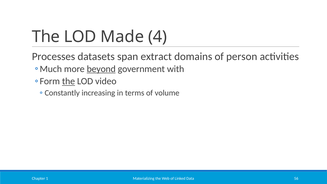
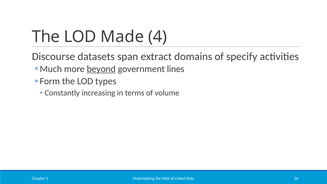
Processes: Processes -> Discourse
person: person -> specify
with: with -> lines
the at (69, 81) underline: present -> none
video: video -> types
